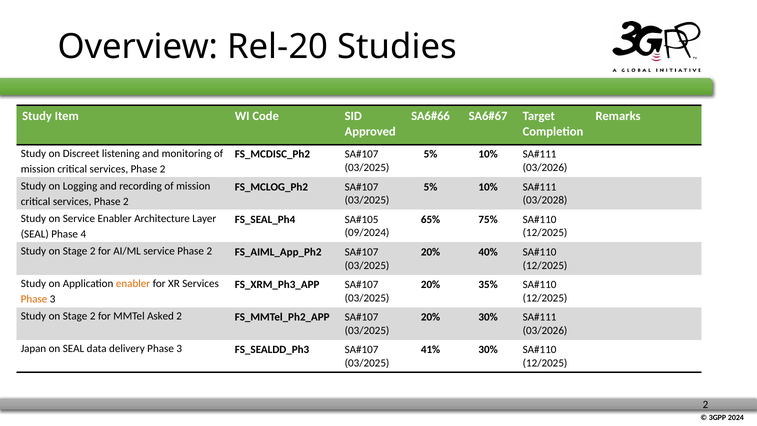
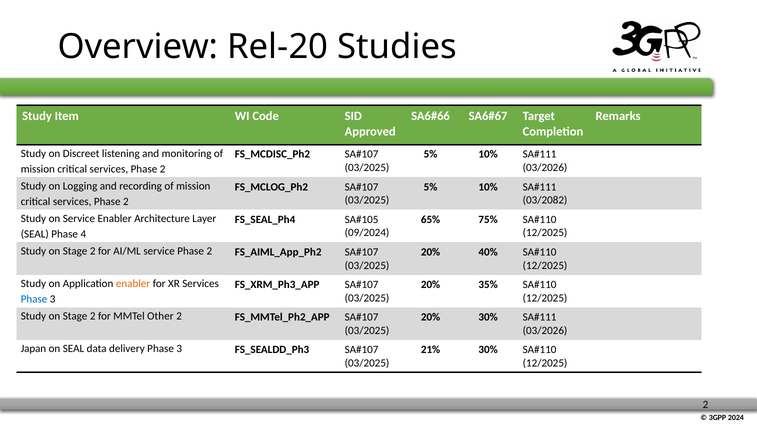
03/2028: 03/2028 -> 03/2082
Phase at (34, 299) colour: orange -> blue
Asked: Asked -> Other
41%: 41% -> 21%
